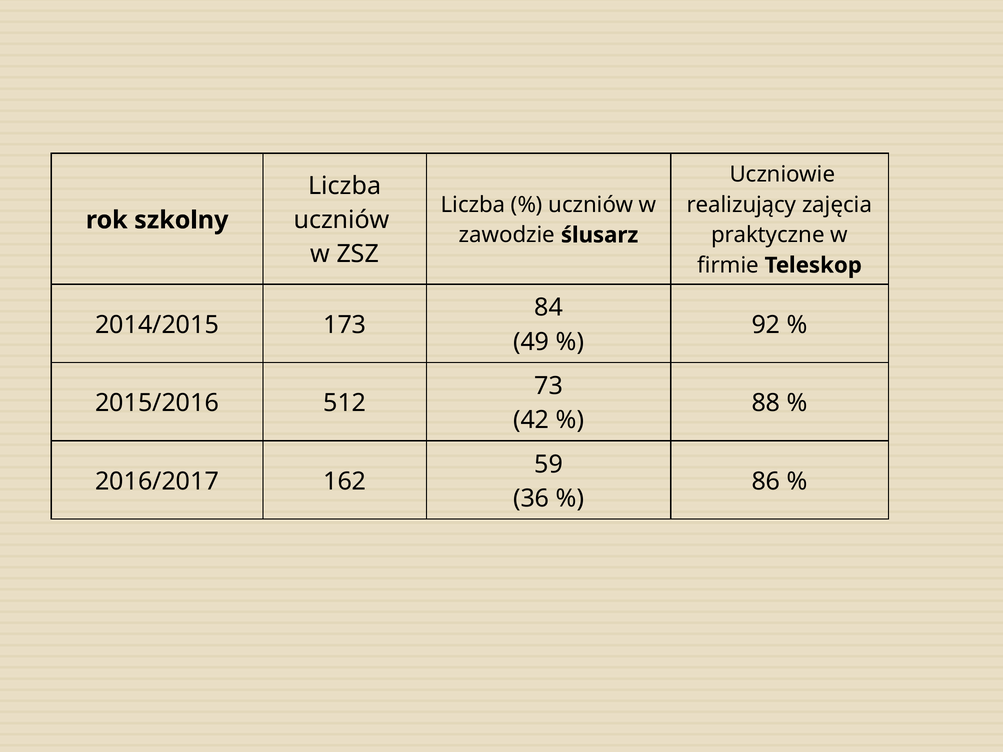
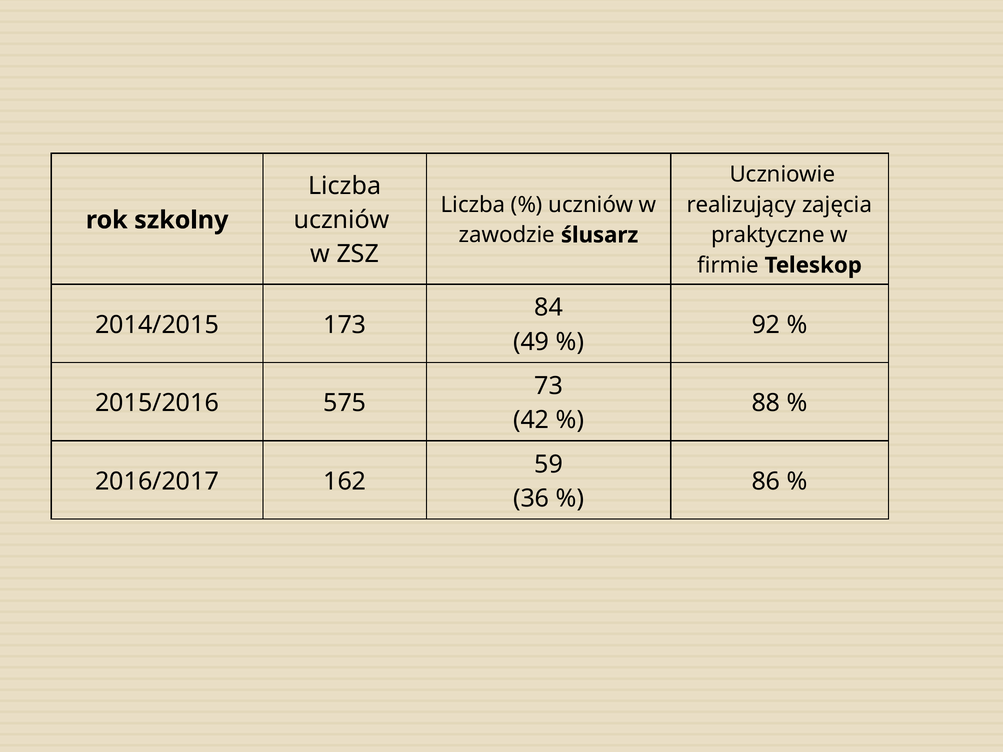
512: 512 -> 575
